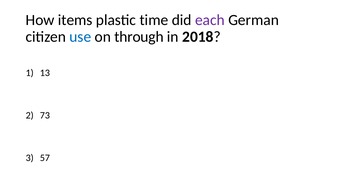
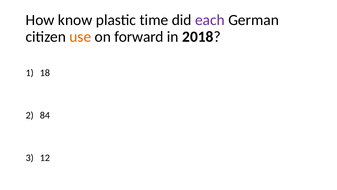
items: items -> know
use colour: blue -> orange
through: through -> forward
13: 13 -> 18
73: 73 -> 84
57: 57 -> 12
